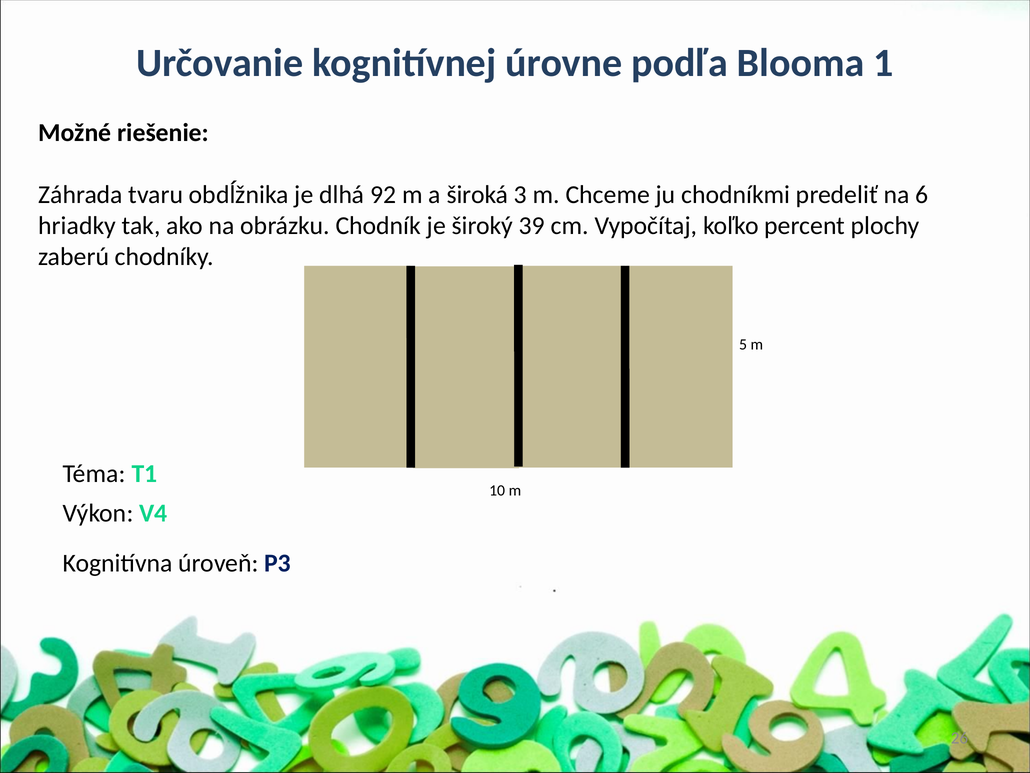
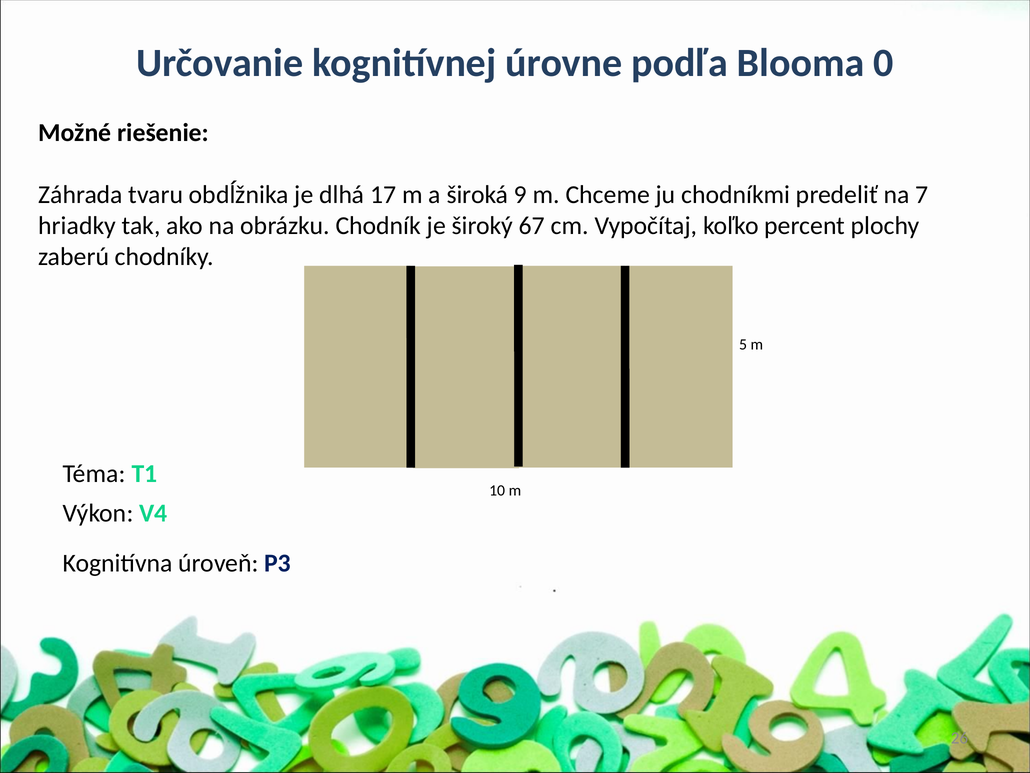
1: 1 -> 0
92: 92 -> 17
3: 3 -> 9
6: 6 -> 7
39: 39 -> 67
